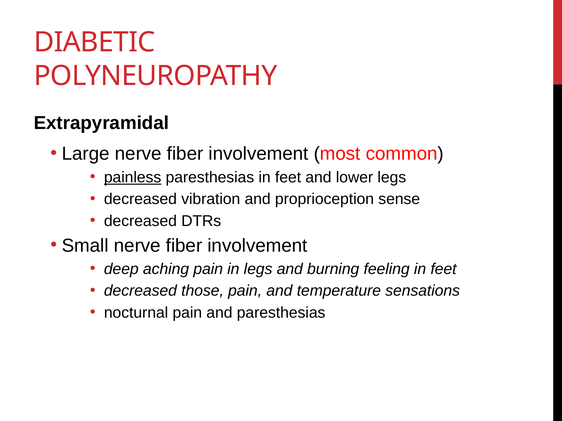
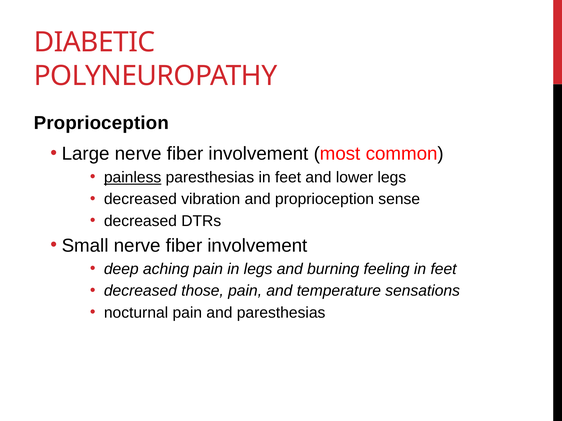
Extrapyramidal at (101, 123): Extrapyramidal -> Proprioception
